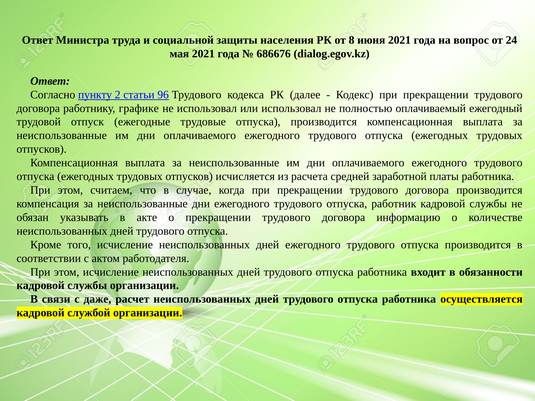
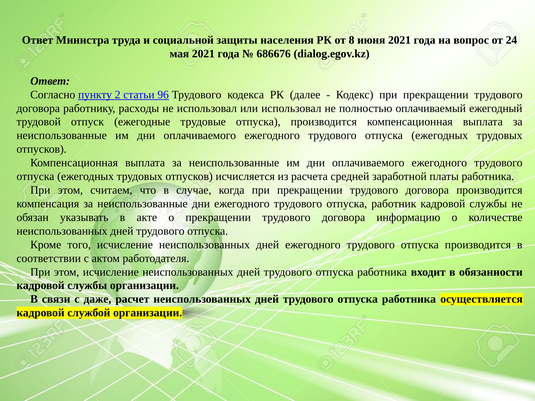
графике: графике -> расходы
